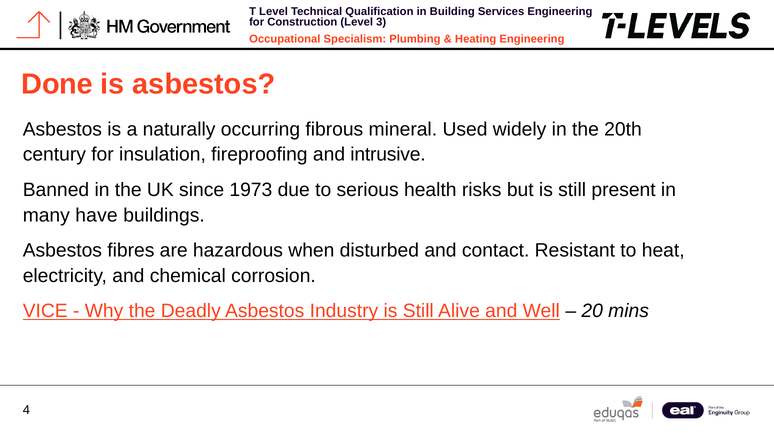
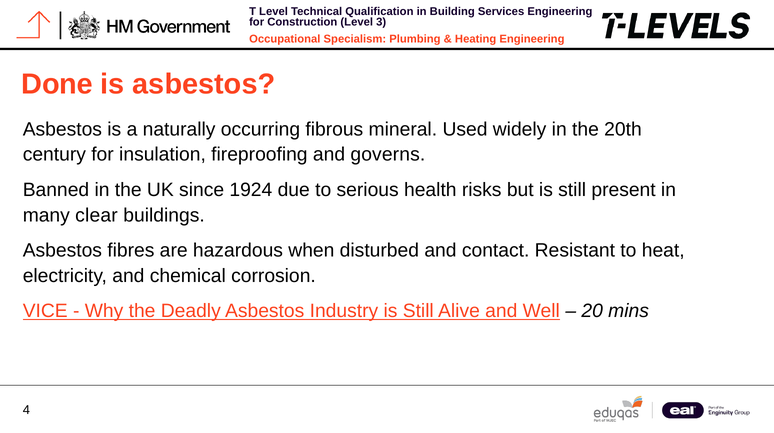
intrusive: intrusive -> governs
1973: 1973 -> 1924
have: have -> clear
